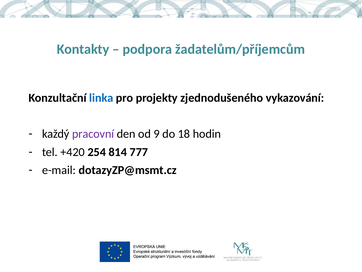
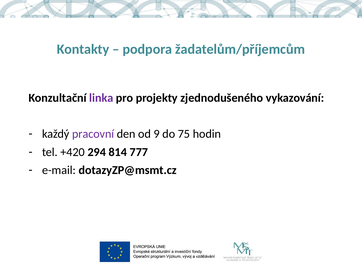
linka colour: blue -> purple
18: 18 -> 75
254: 254 -> 294
